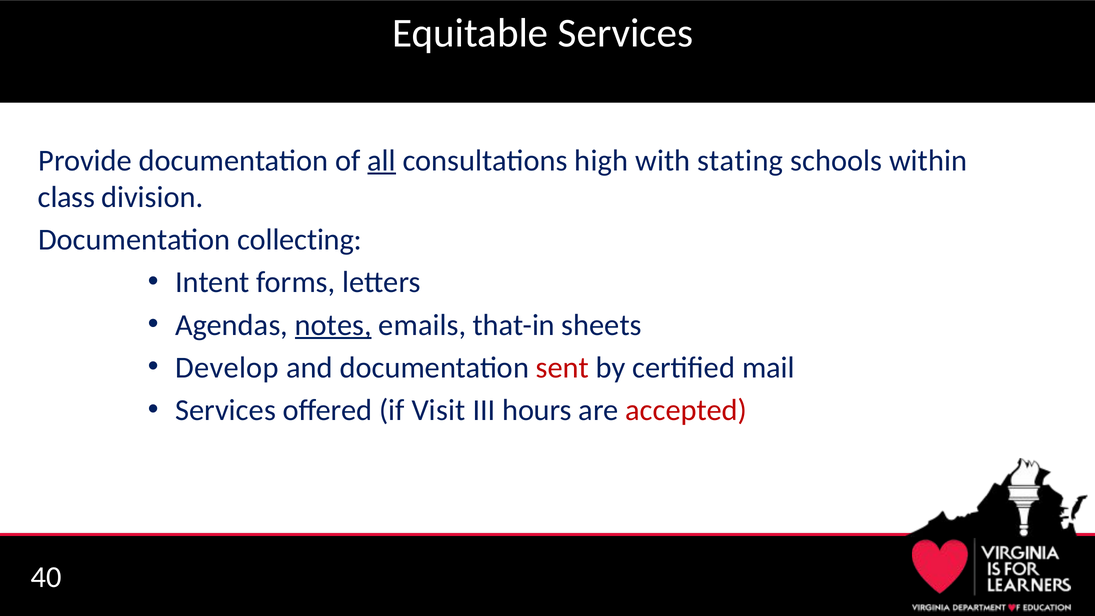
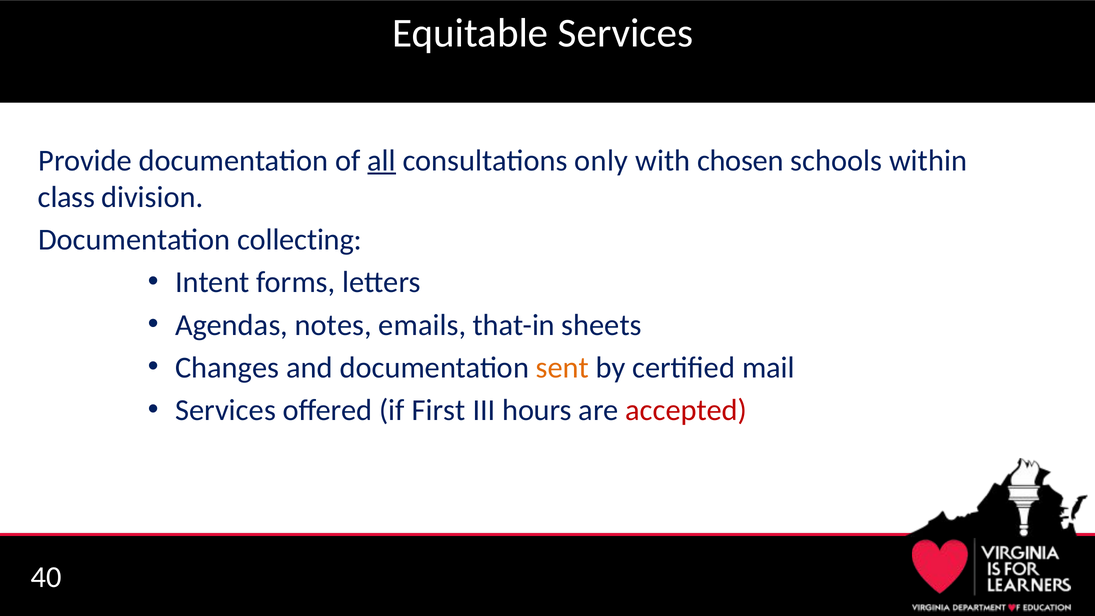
high: high -> only
stating: stating -> chosen
notes underline: present -> none
Develop: Develop -> Changes
sent colour: red -> orange
Visit: Visit -> First
